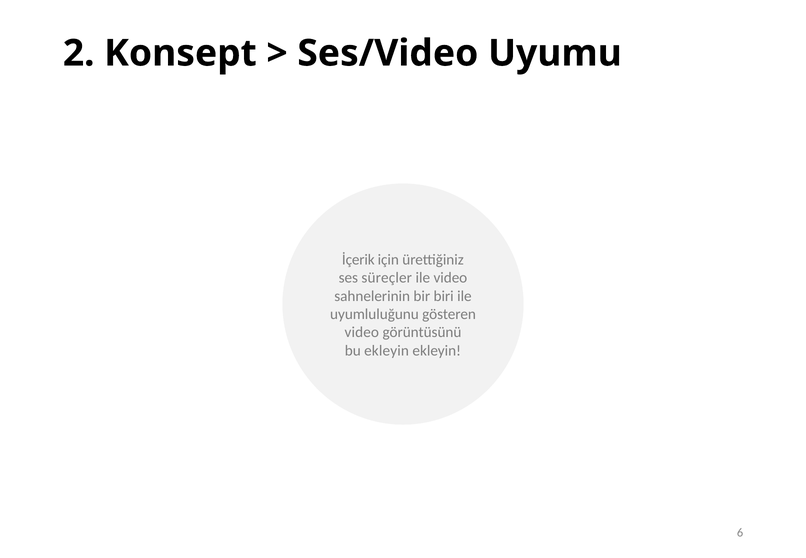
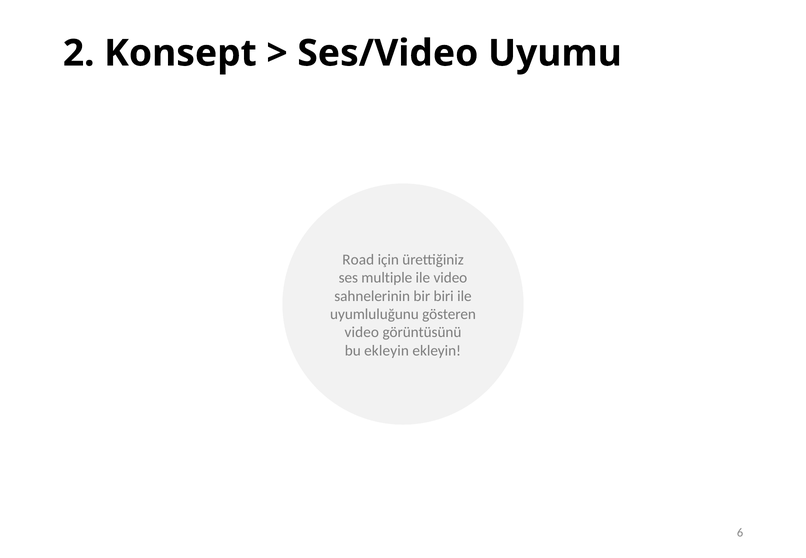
İçerik: İçerik -> Road
süreçler: süreçler -> multiple
